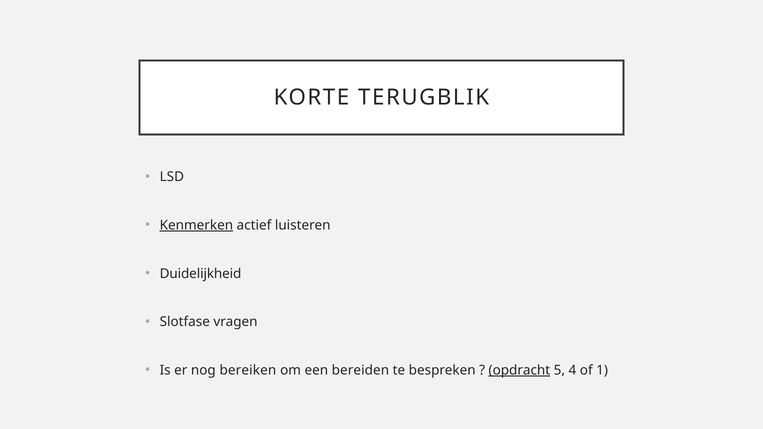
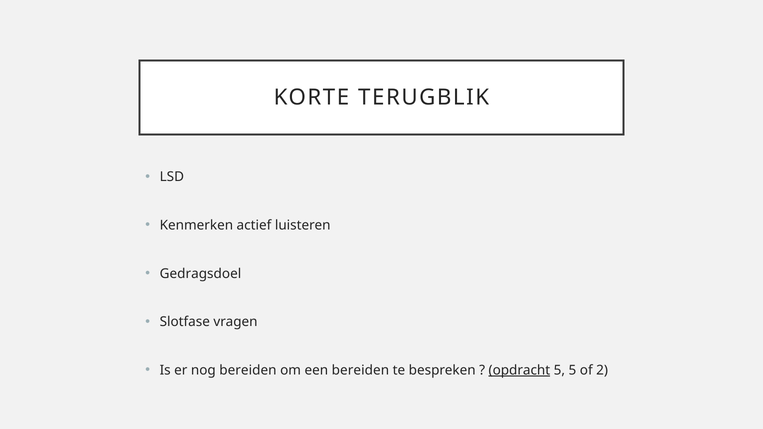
Kenmerken underline: present -> none
Duidelijkheid: Duidelijkheid -> Gedragsdoel
nog bereiken: bereiken -> bereiden
5 4: 4 -> 5
1: 1 -> 2
